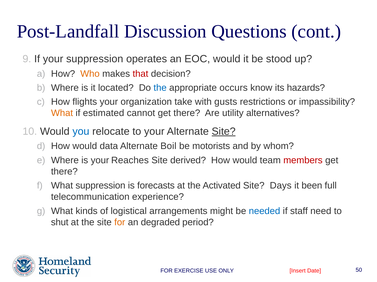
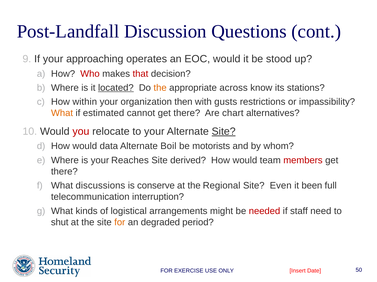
your suppression: suppression -> approaching
Who colour: orange -> red
located underline: none -> present
the at (160, 88) colour: blue -> orange
occurs: occurs -> across
hazards: hazards -> stations
flights: flights -> within
take: take -> then
utility: utility -> chart
you colour: blue -> red
What suppression: suppression -> discussions
forecasts: forecasts -> conserve
Activated: Activated -> Regional
Days: Days -> Even
experience: experience -> interruption
needed colour: blue -> red
